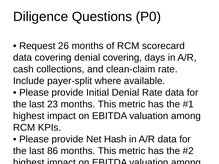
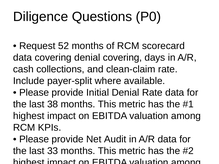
26: 26 -> 52
23: 23 -> 38
Hash: Hash -> Audit
86: 86 -> 33
